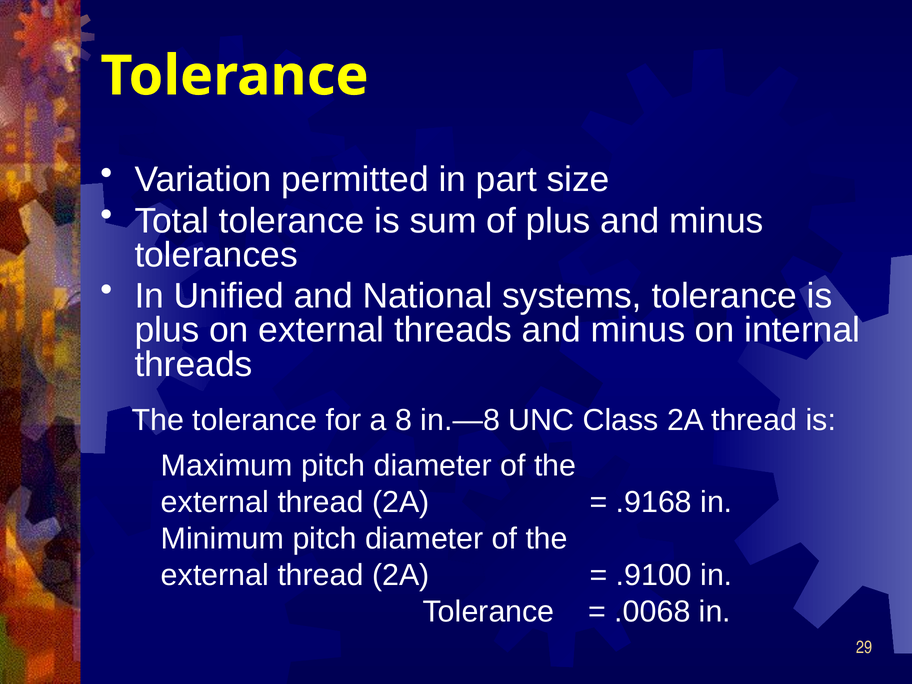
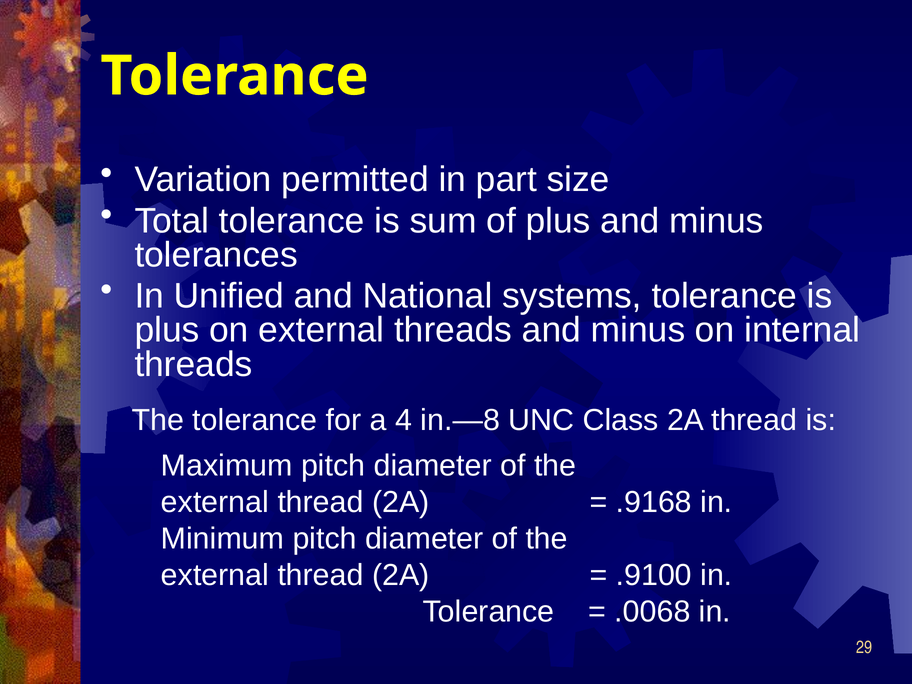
8: 8 -> 4
